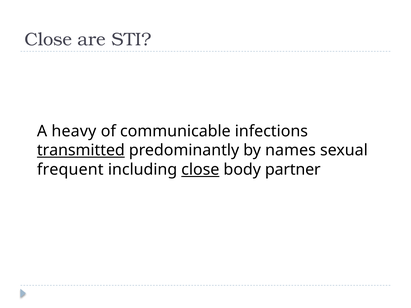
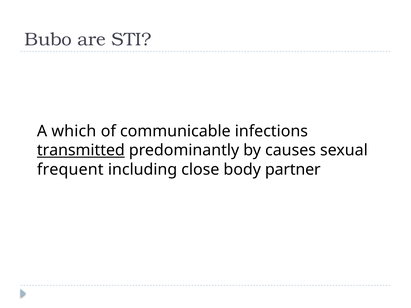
Close at (48, 40): Close -> Bubo
heavy: heavy -> which
names: names -> causes
close at (200, 170) underline: present -> none
